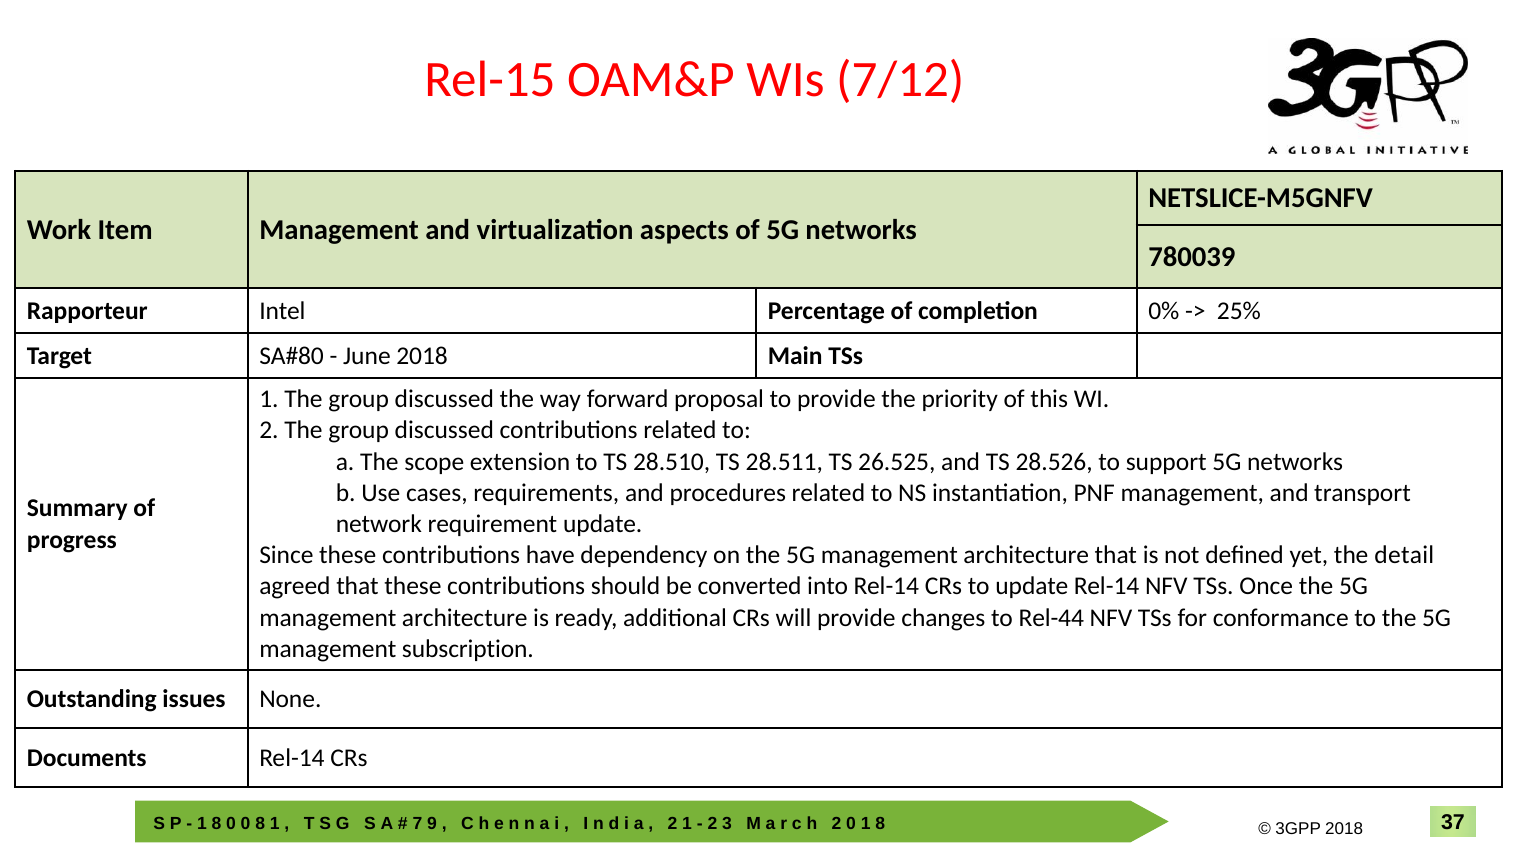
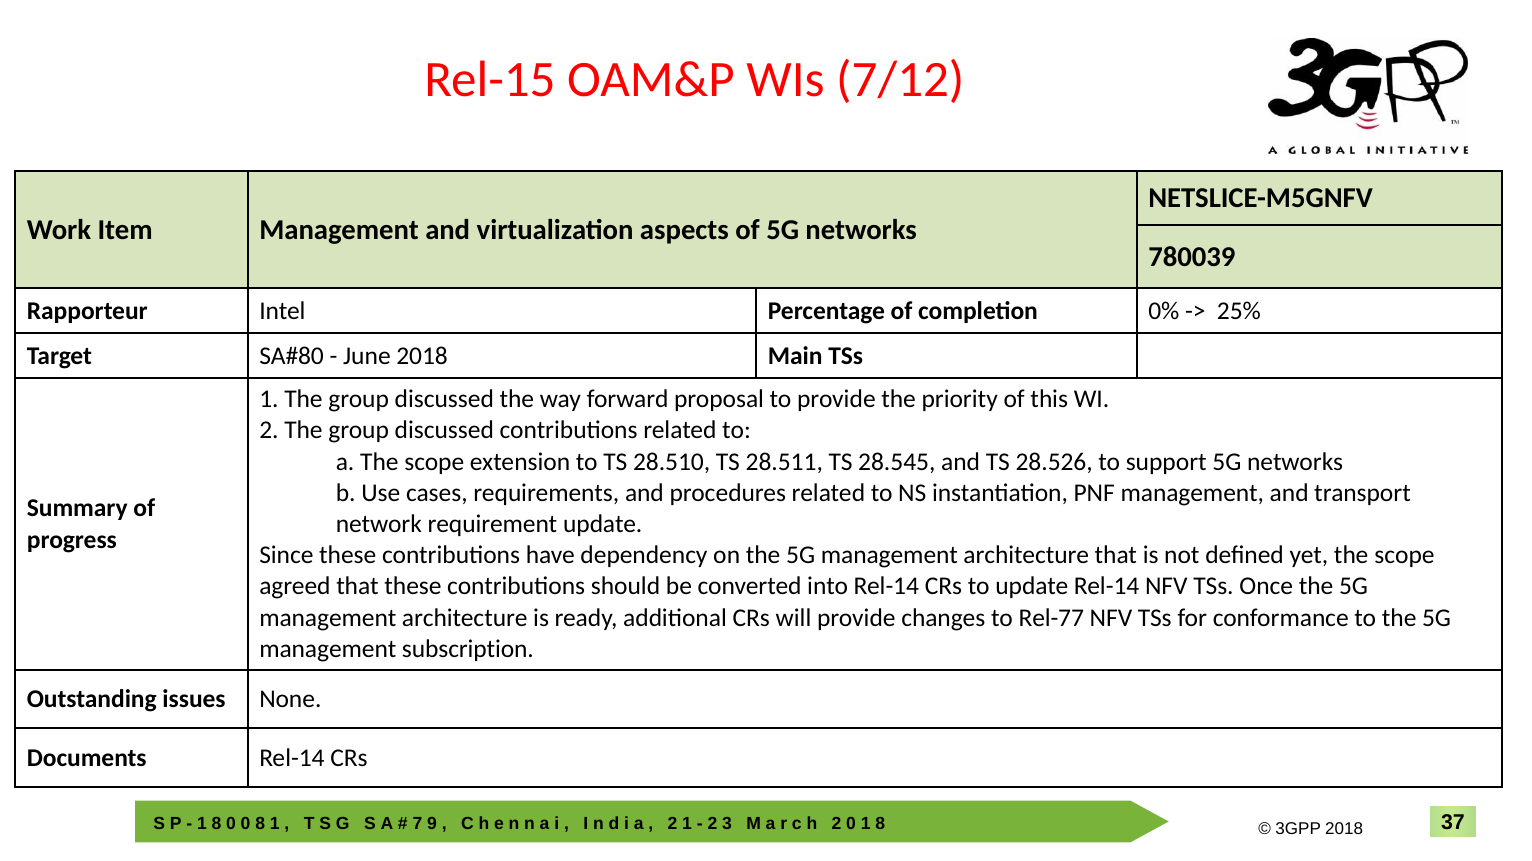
26.525: 26.525 -> 28.545
yet the detail: detail -> scope
Rel-44: Rel-44 -> Rel-77
